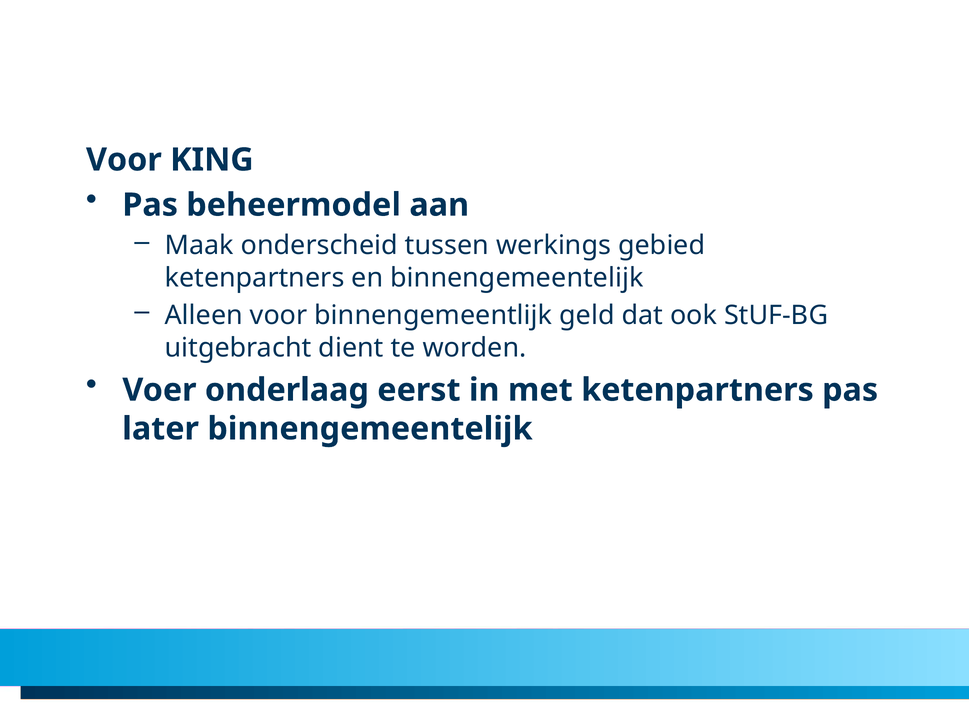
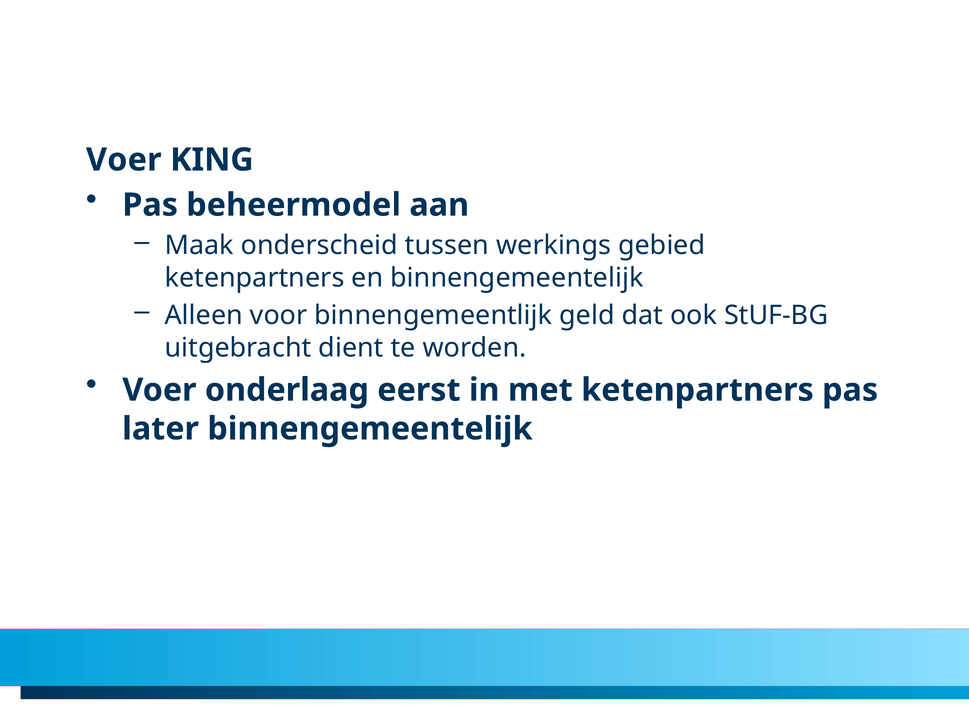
Voor at (124, 160): Voor -> Voer
